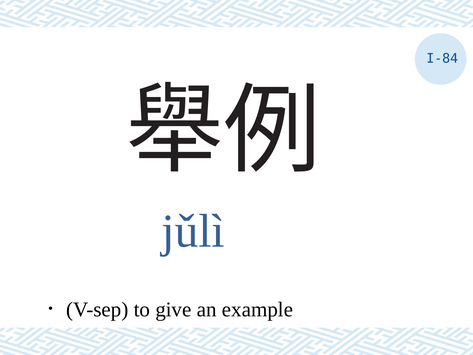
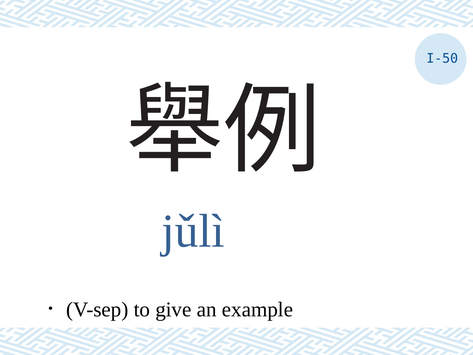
I-84: I-84 -> I-50
